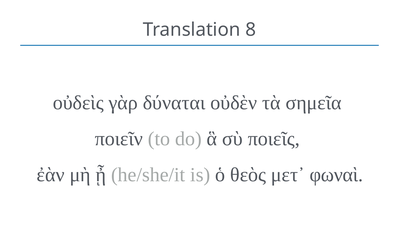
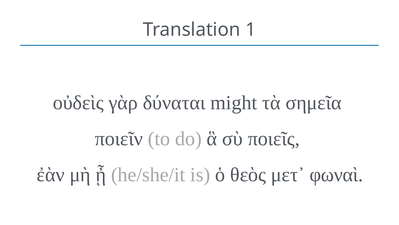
8: 8 -> 1
οὐδὲν: οὐδὲν -> might
